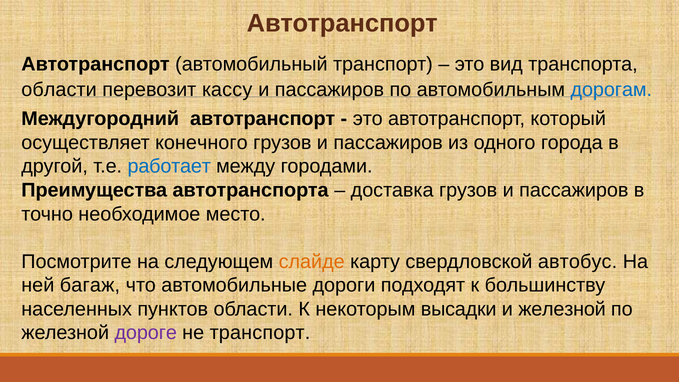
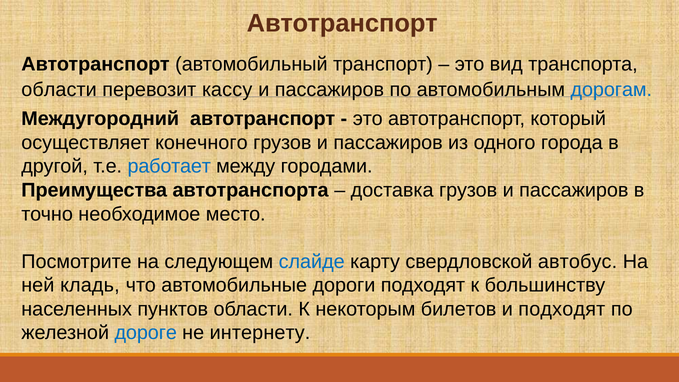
слайде colour: orange -> blue
багаж: багаж -> кладь
высадки: высадки -> билетов
и железной: железной -> подходят
дороге colour: purple -> blue
не транспорт: транспорт -> интернету
